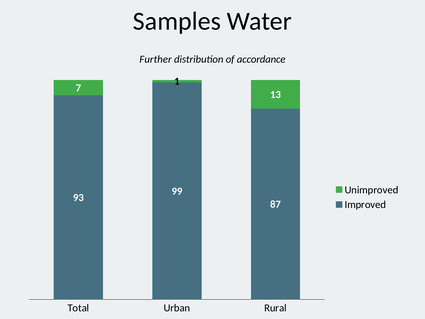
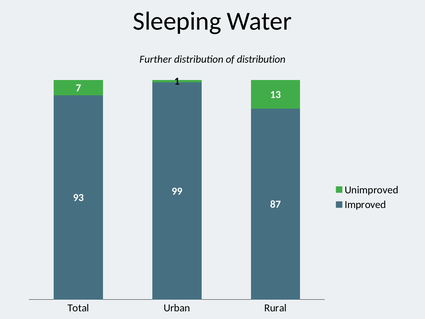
Samples: Samples -> Sleeping
of accordance: accordance -> distribution
